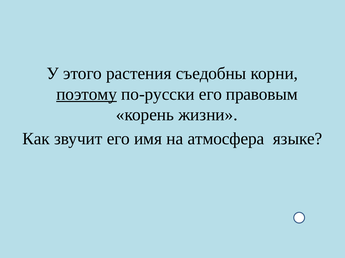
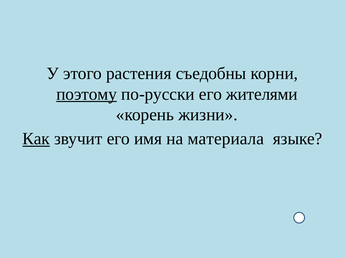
правовым: правовым -> жителями
Как underline: none -> present
атмосфера: атмосфера -> материала
